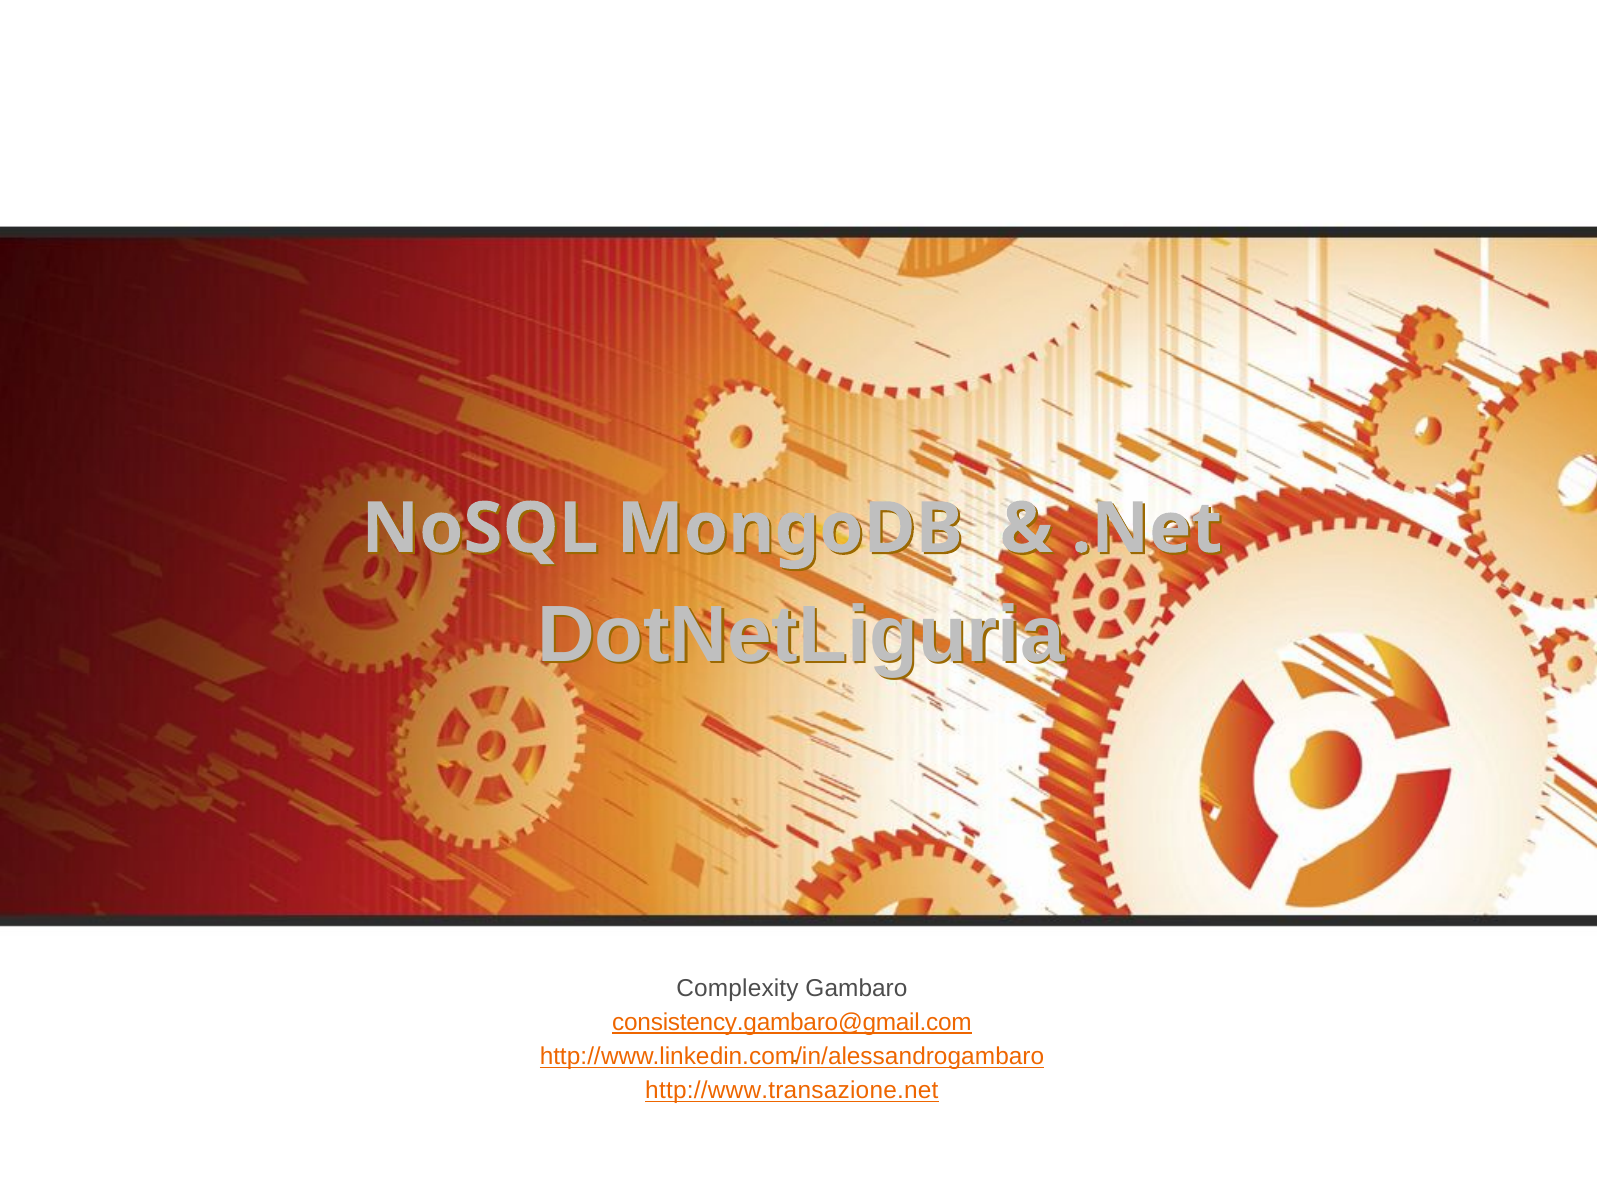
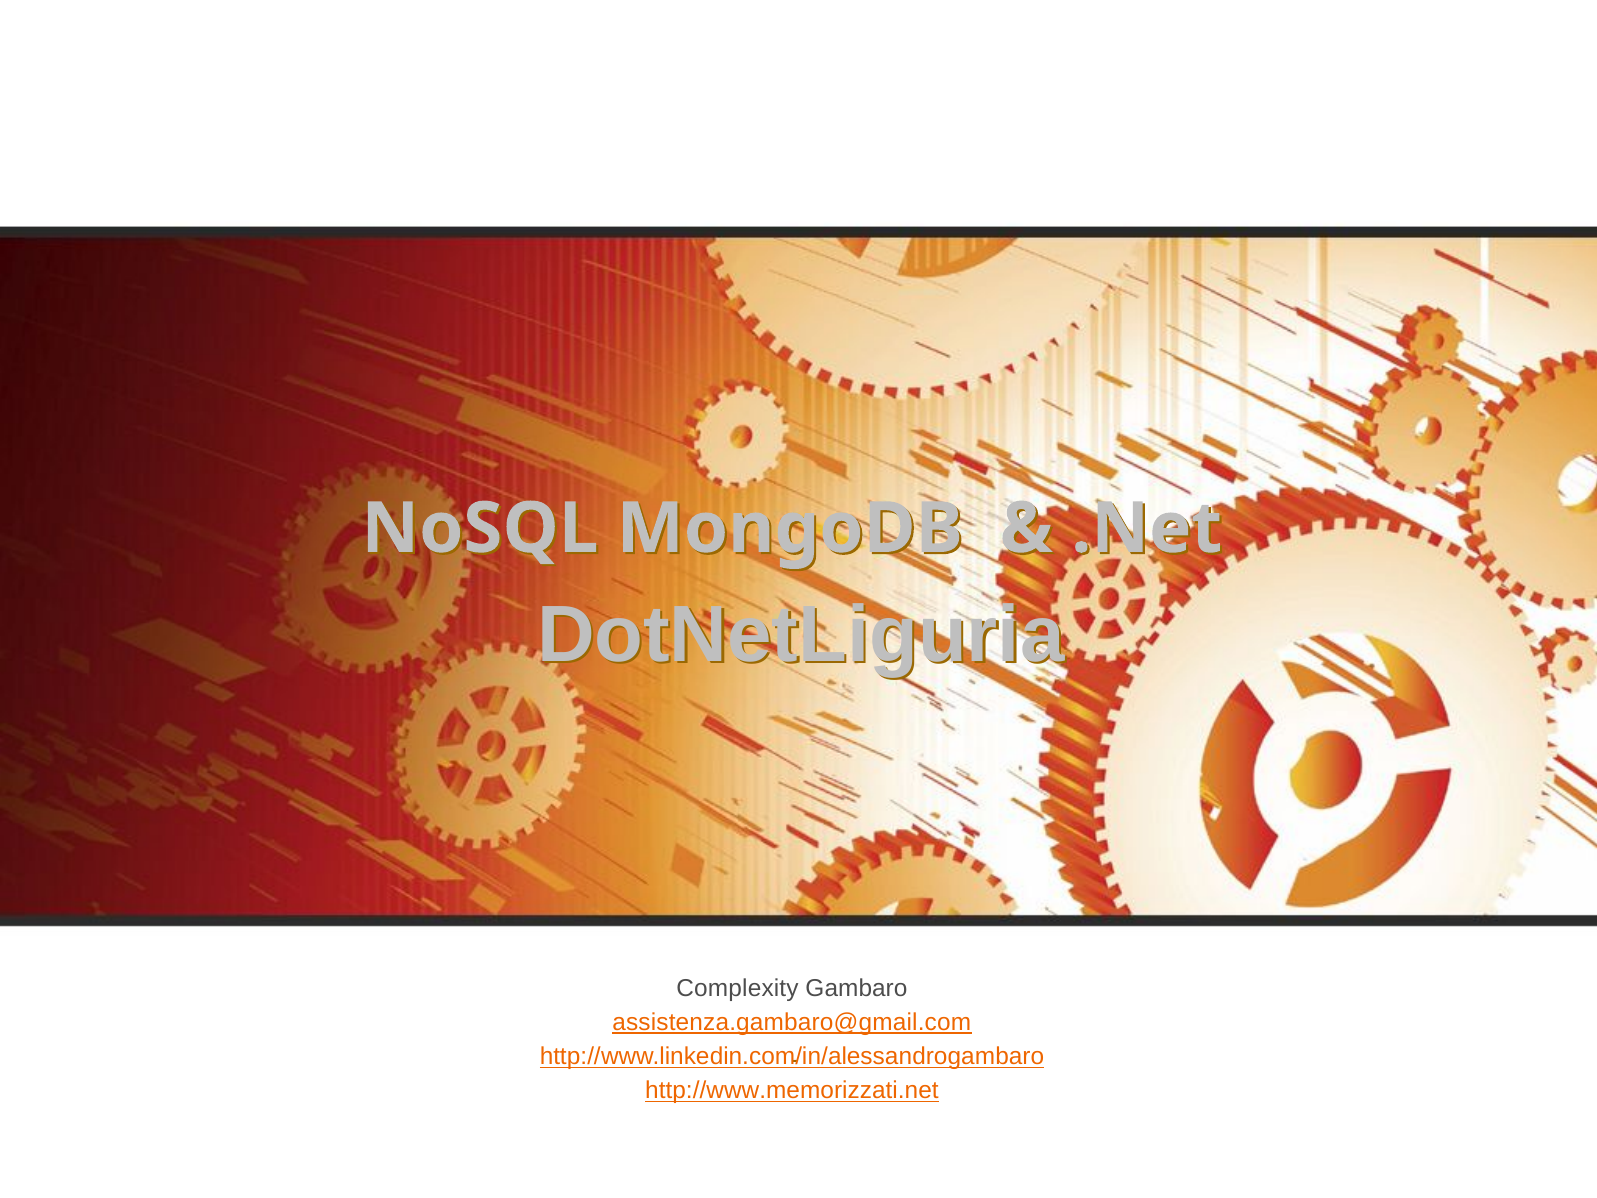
consistency.gambaro@gmail.com: consistency.gambaro@gmail.com -> assistenza.gambaro@gmail.com
http://www.transazione.net: http://www.transazione.net -> http://www.memorizzati.net
